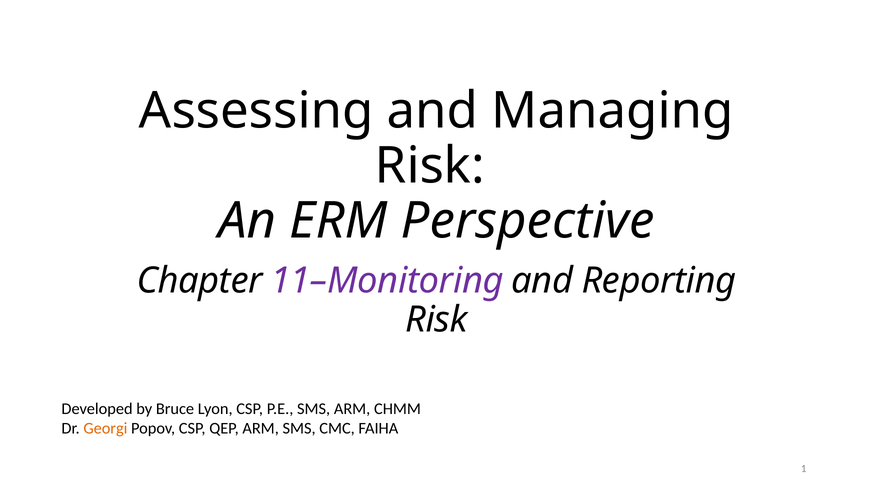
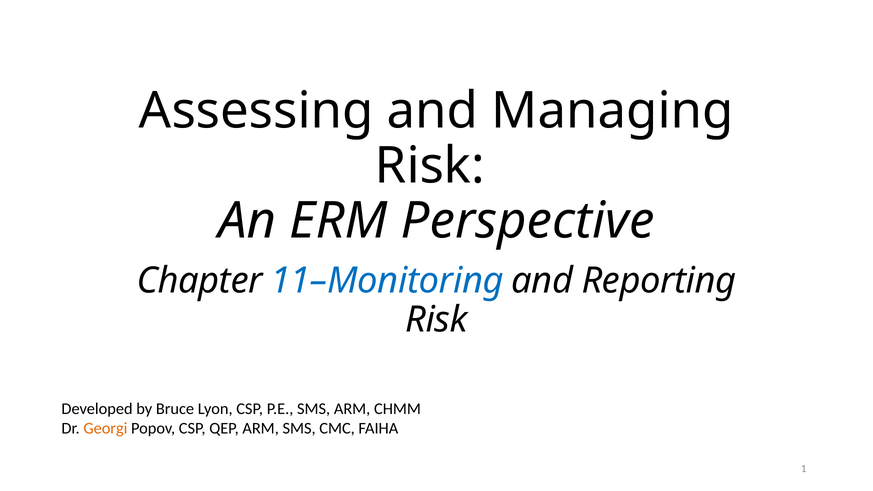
11–Monitoring colour: purple -> blue
